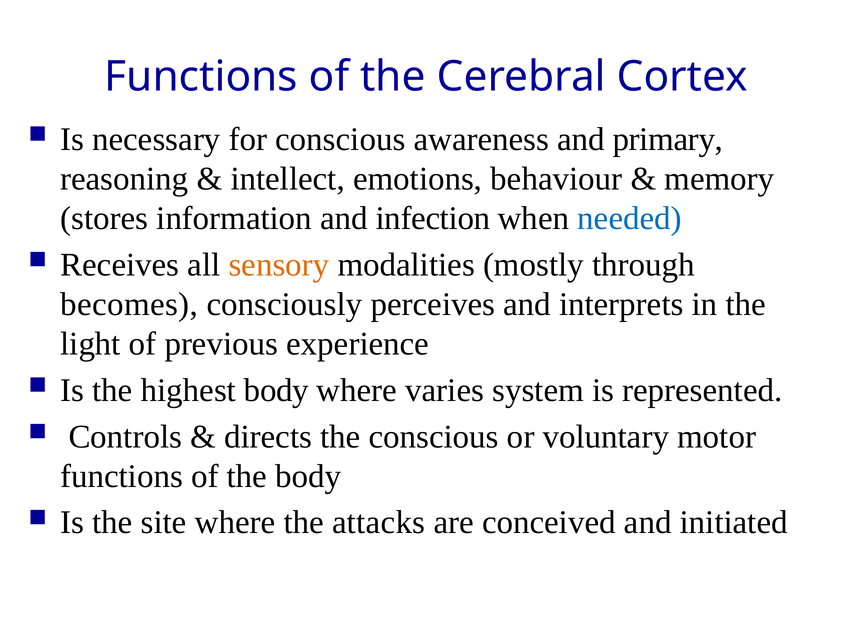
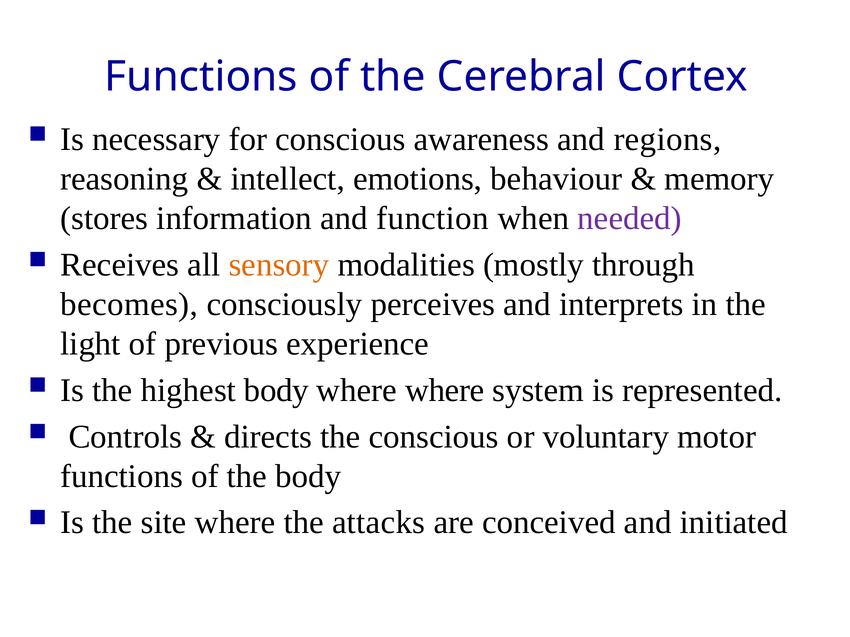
primary: primary -> regions
infection: infection -> function
needed colour: blue -> purple
where varies: varies -> where
